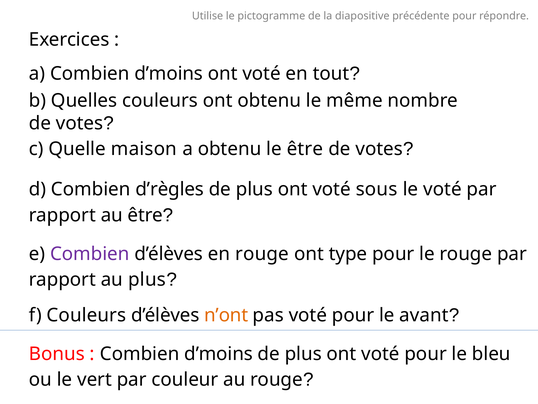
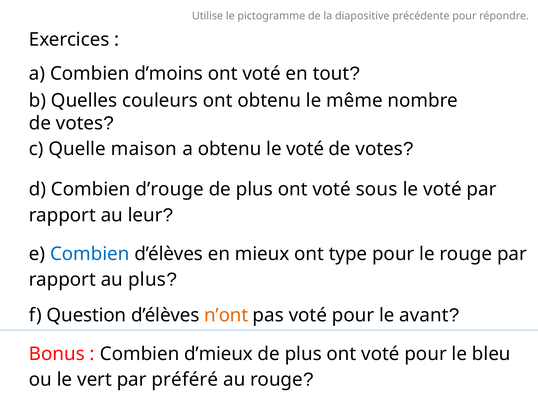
obtenu le être: être -> voté
d’règles: d’règles -> d’rouge
au être: être -> leur
Combien at (90, 254) colour: purple -> blue
en rouge: rouge -> mieux
f Couleurs: Couleurs -> Question
d’moins at (219, 353): d’moins -> d’mieux
couleur: couleur -> préféré
